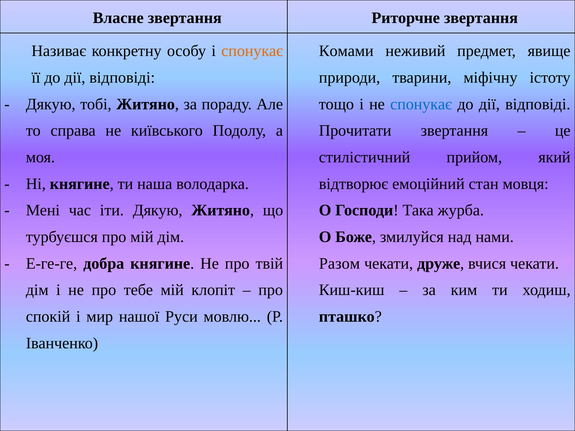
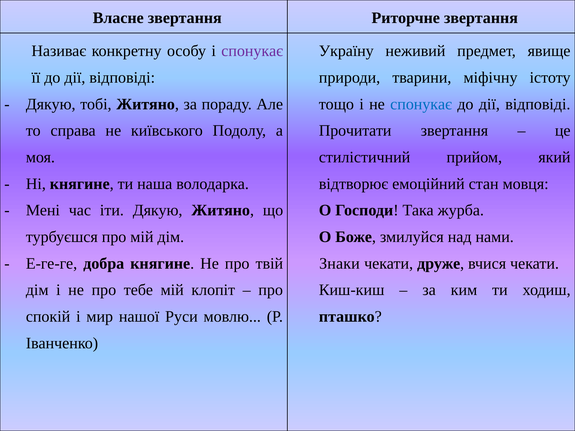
спонукає at (252, 51) colour: orange -> purple
Комами: Комами -> Україну
Разом: Разом -> Знаки
